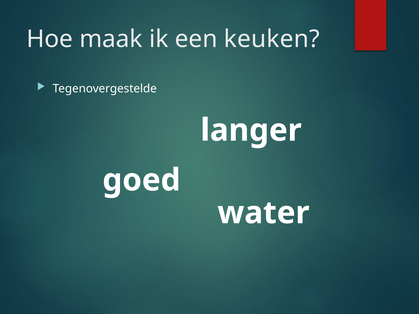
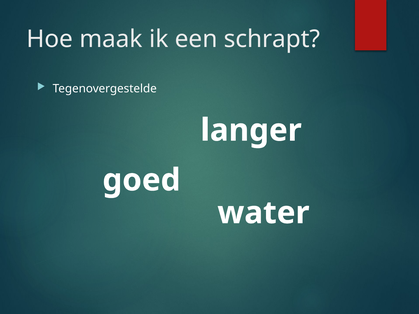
keuken: keuken -> schrapt
